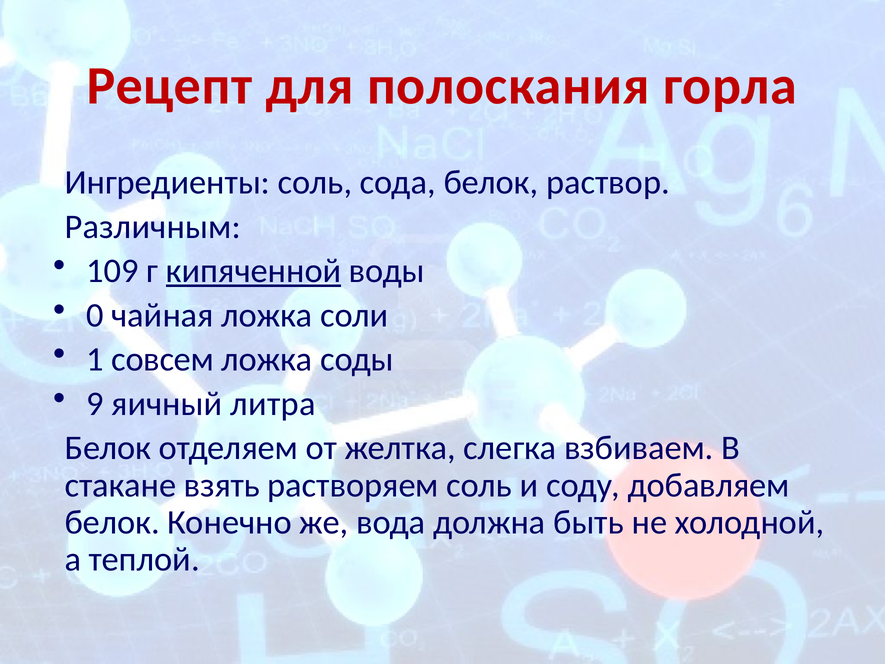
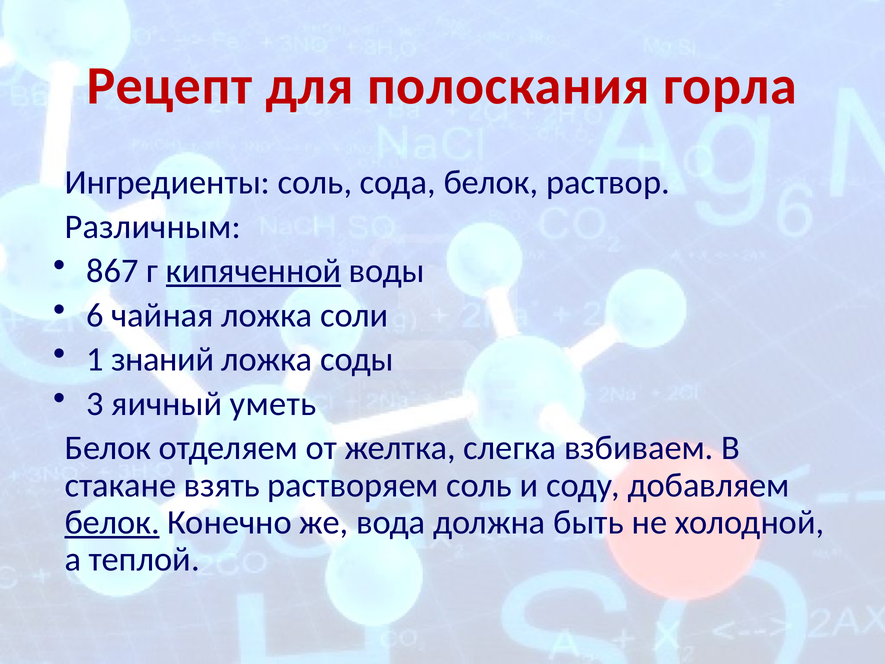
109: 109 -> 867
0: 0 -> 6
совсем: совсем -> знаний
9: 9 -> 3
литра: литра -> уметь
белок at (112, 522) underline: none -> present
